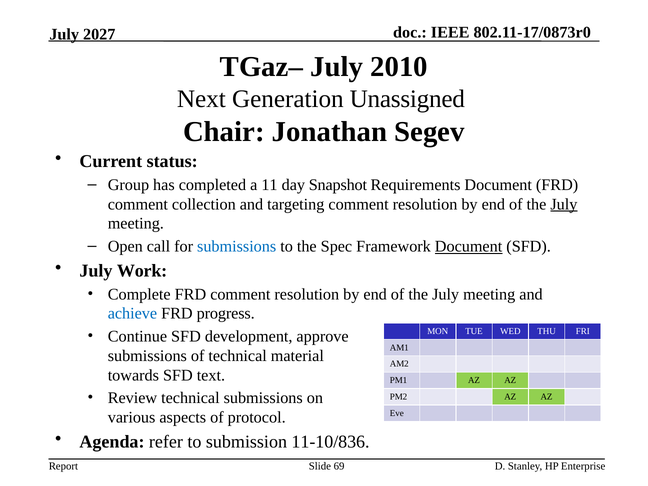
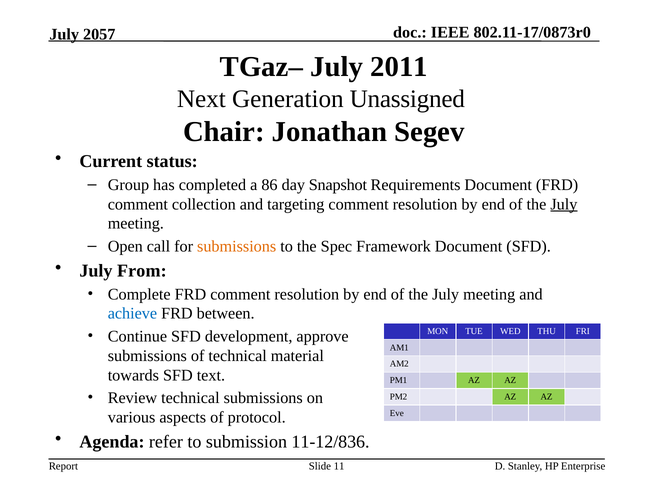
2027: 2027 -> 2057
2010: 2010 -> 2011
11: 11 -> 86
submissions at (237, 246) colour: blue -> orange
Document at (469, 246) underline: present -> none
Work: Work -> From
progress: progress -> between
11-10/836: 11-10/836 -> 11-12/836
69: 69 -> 11
